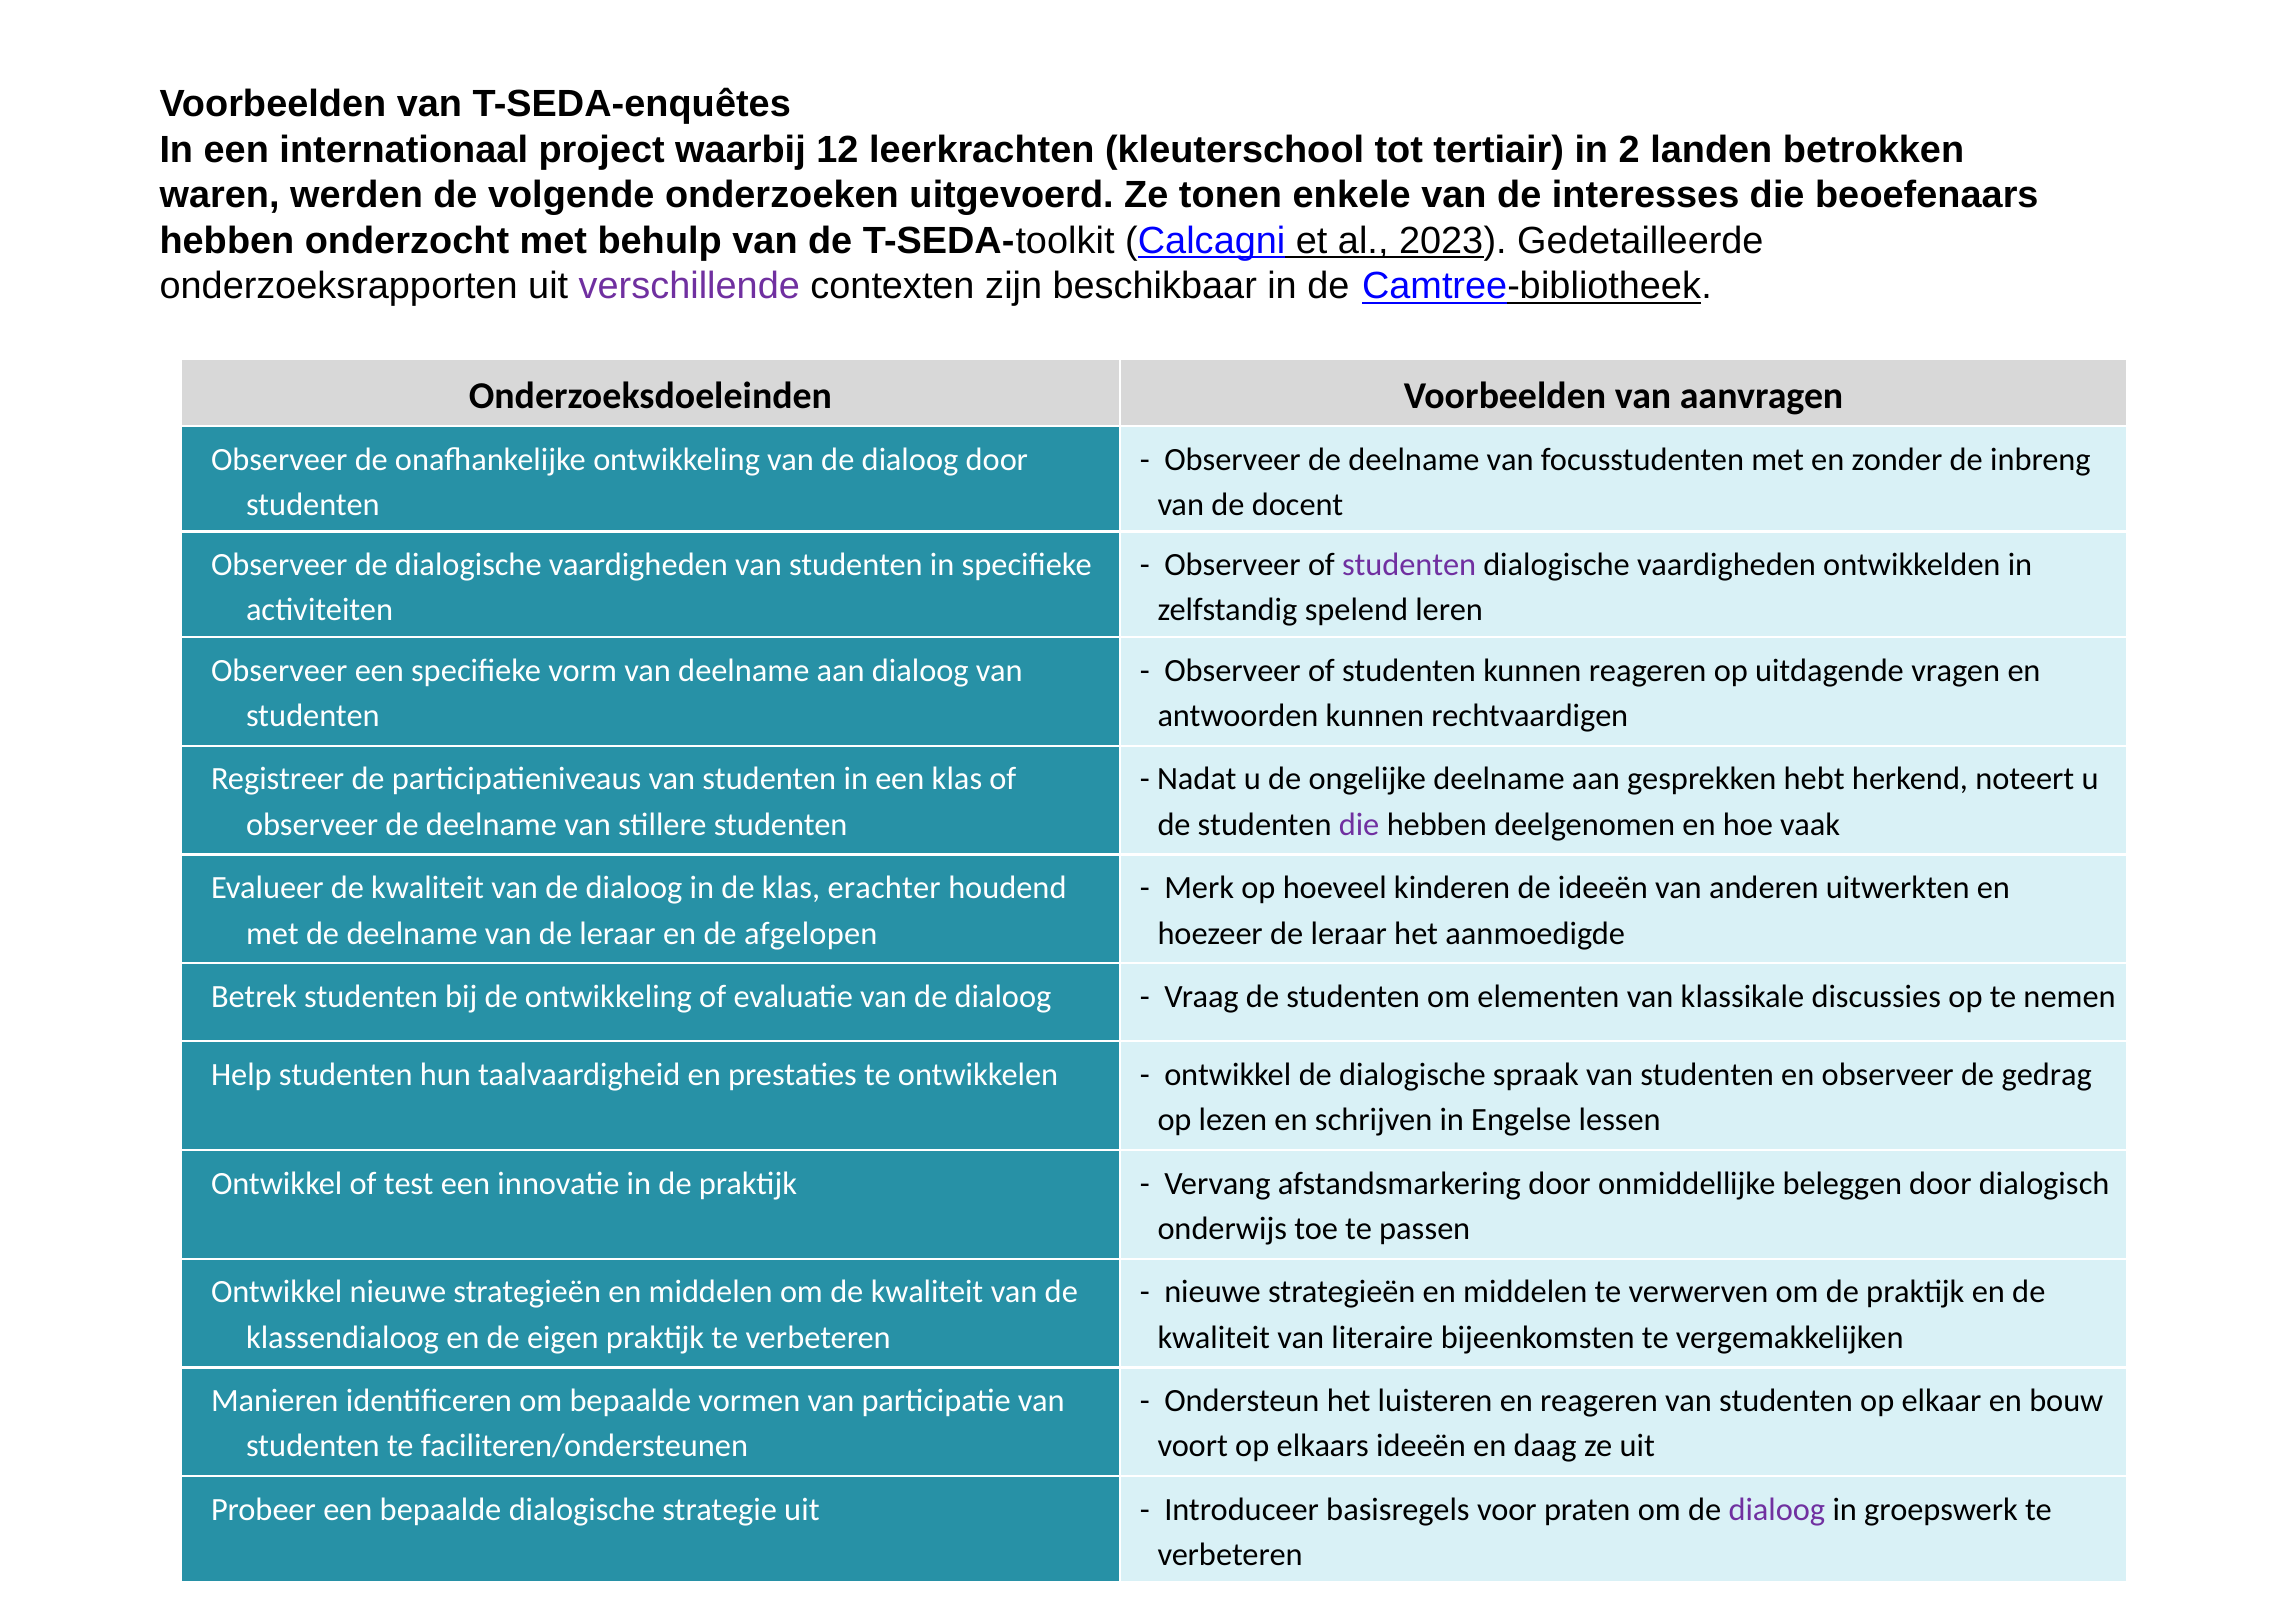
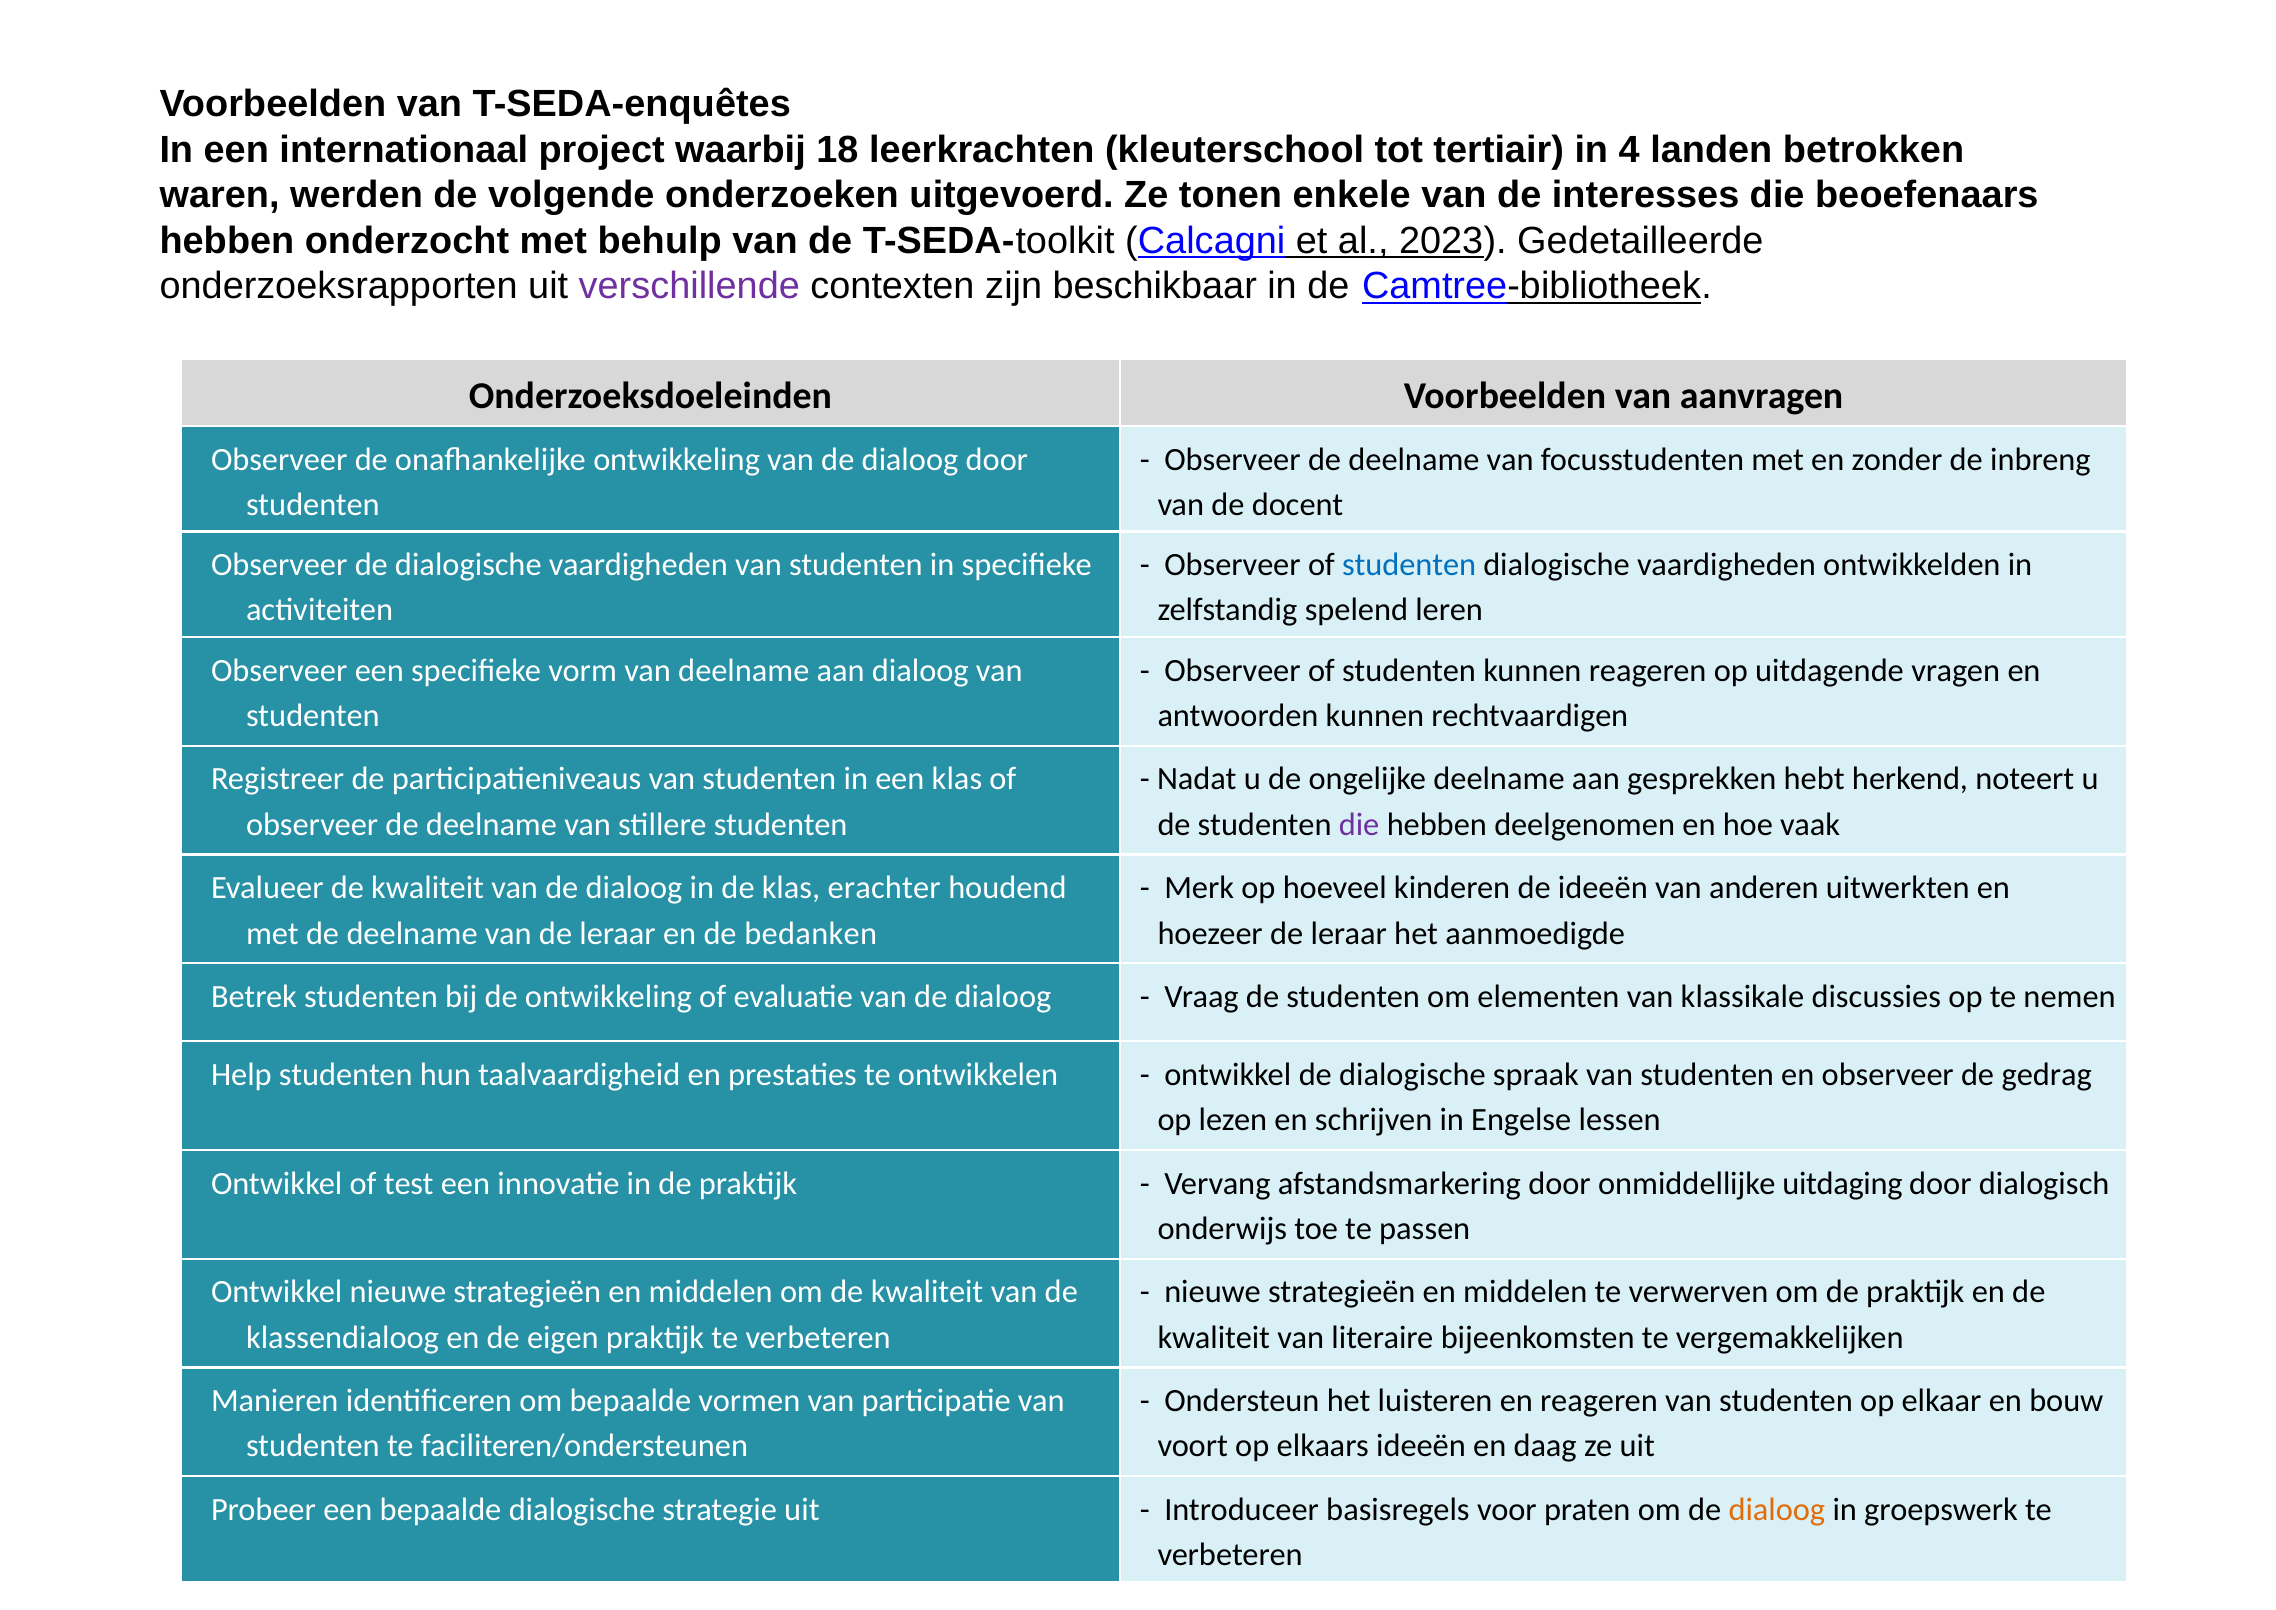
12: 12 -> 18
2: 2 -> 4
studenten at (1409, 565) colour: purple -> blue
afgelopen: afgelopen -> bedanken
beleggen: beleggen -> uitdaging
dialoog at (1777, 1509) colour: purple -> orange
